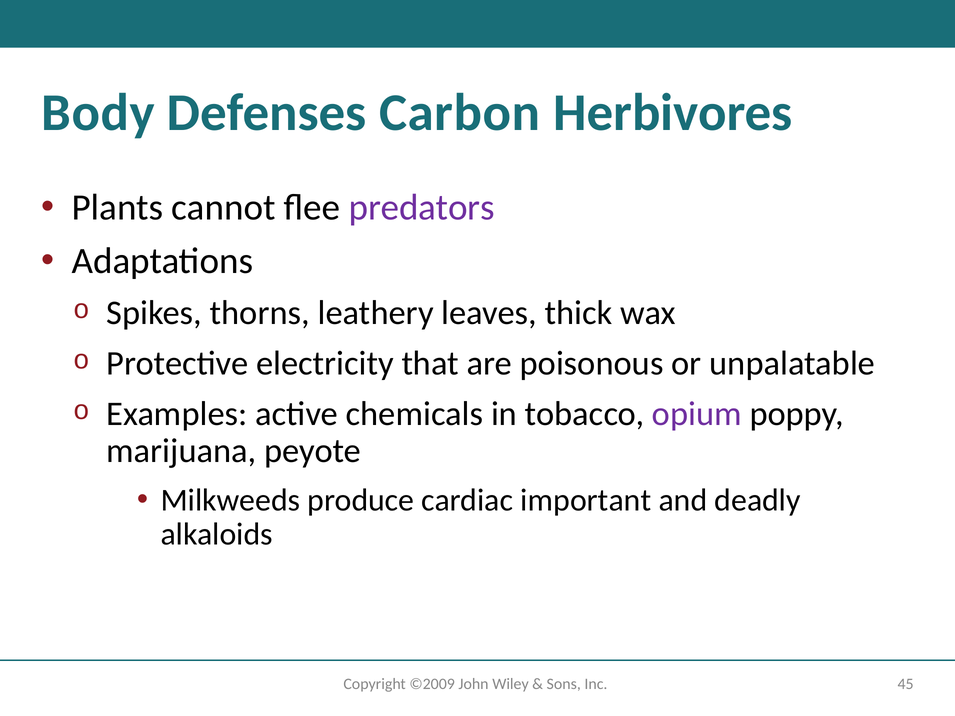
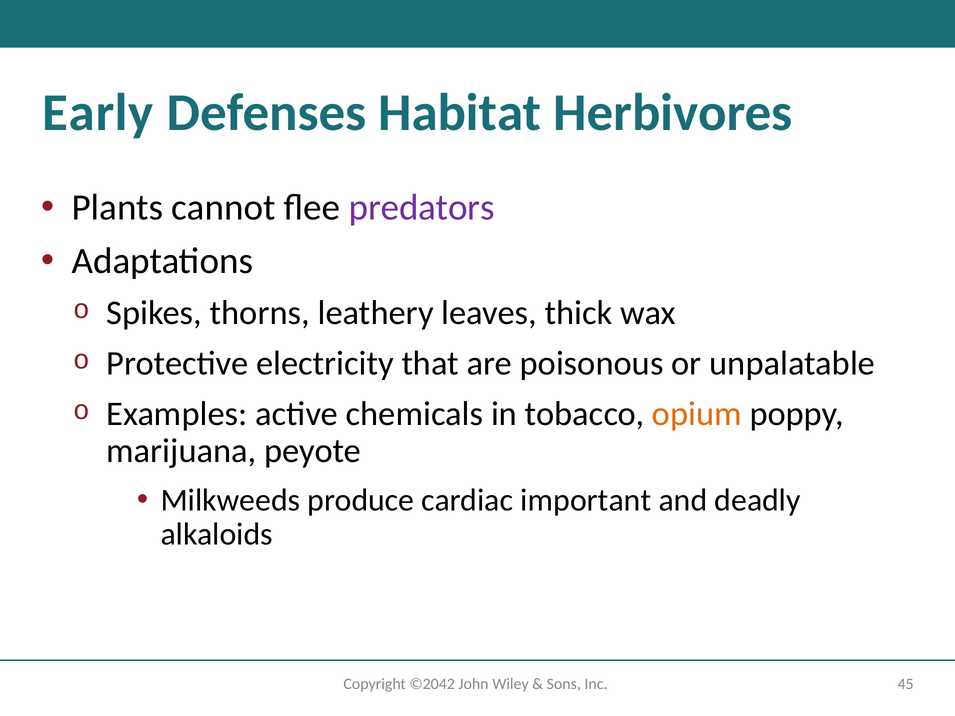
Body: Body -> Early
Carbon: Carbon -> Habitat
opium colour: purple -> orange
©2009: ©2009 -> ©2042
